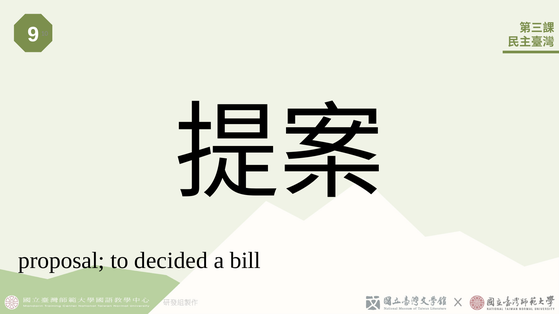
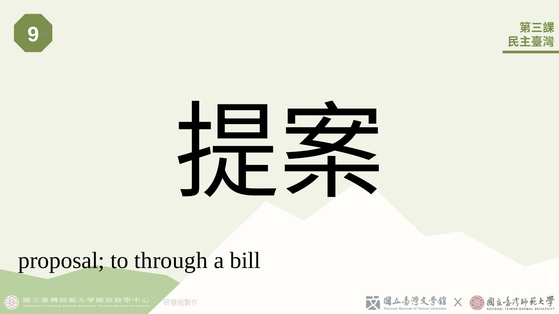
decided: decided -> through
